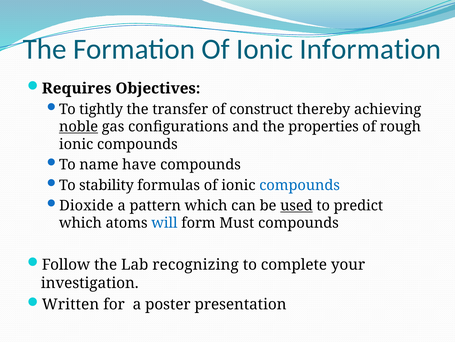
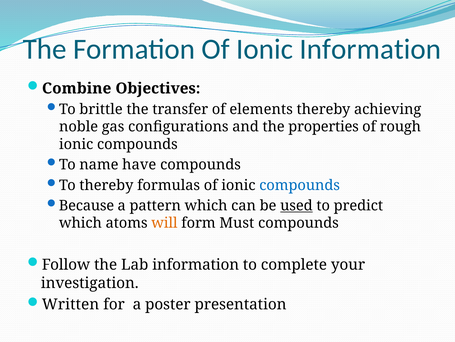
Requires: Requires -> Combine
tightly: tightly -> brittle
construct: construct -> elements
noble underline: present -> none
To stability: stability -> thereby
Dioxide: Dioxide -> Because
will colour: blue -> orange
Lab recognizing: recognizing -> information
